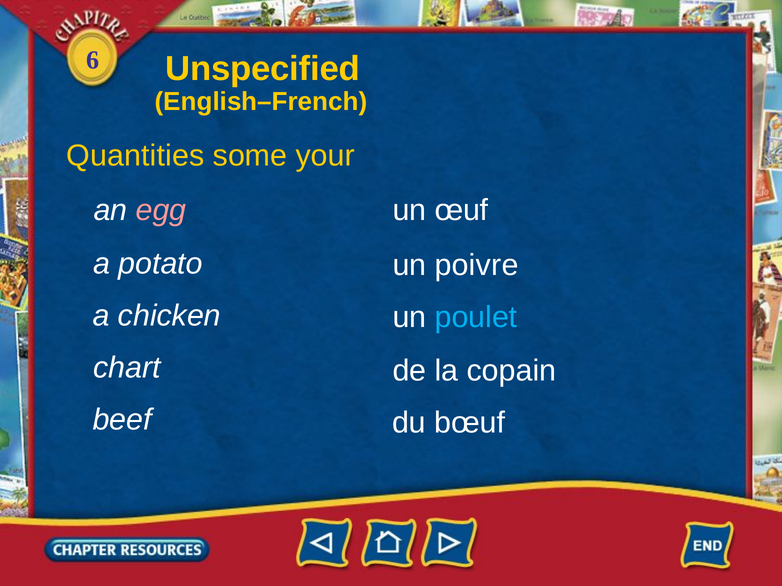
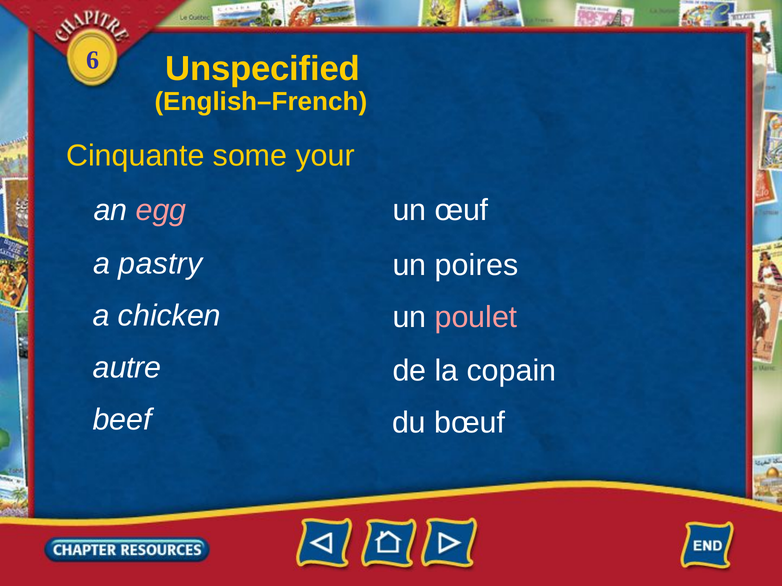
Quantities: Quantities -> Cinquante
potato: potato -> pastry
poivre: poivre -> poires
poulet colour: light blue -> pink
chart: chart -> autre
